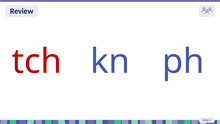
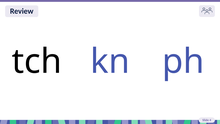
tch colour: red -> black
